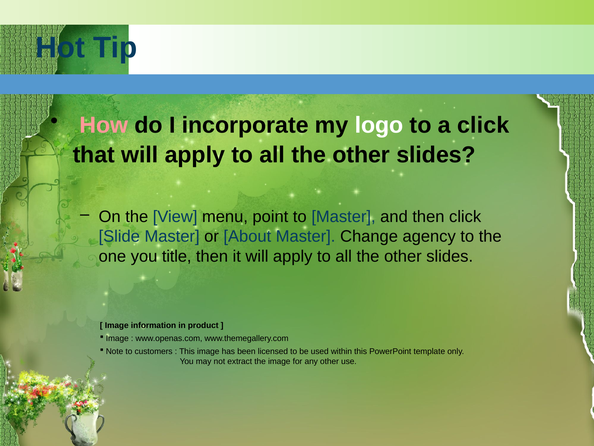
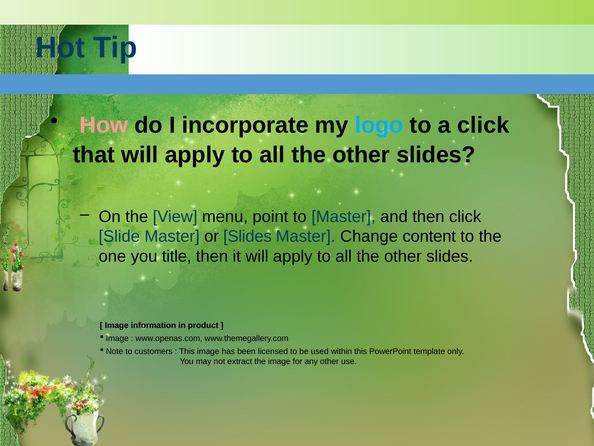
logo colour: white -> light blue
or About: About -> Slides
agency: agency -> content
